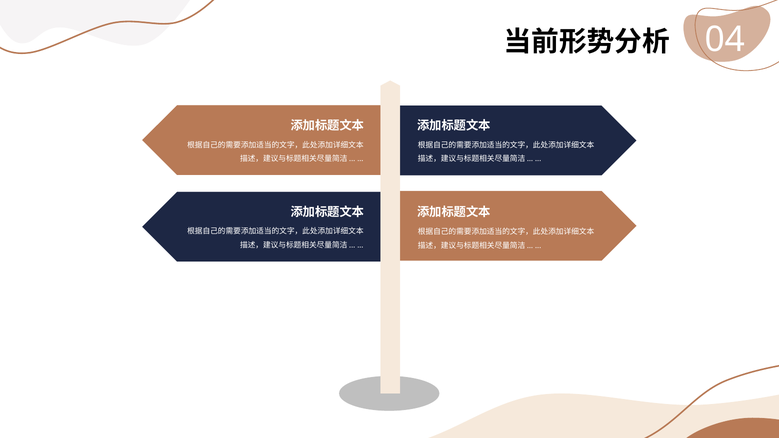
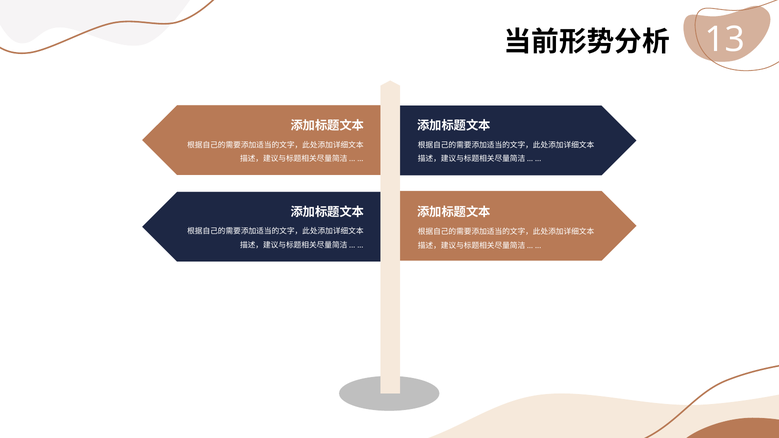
04: 04 -> 13
